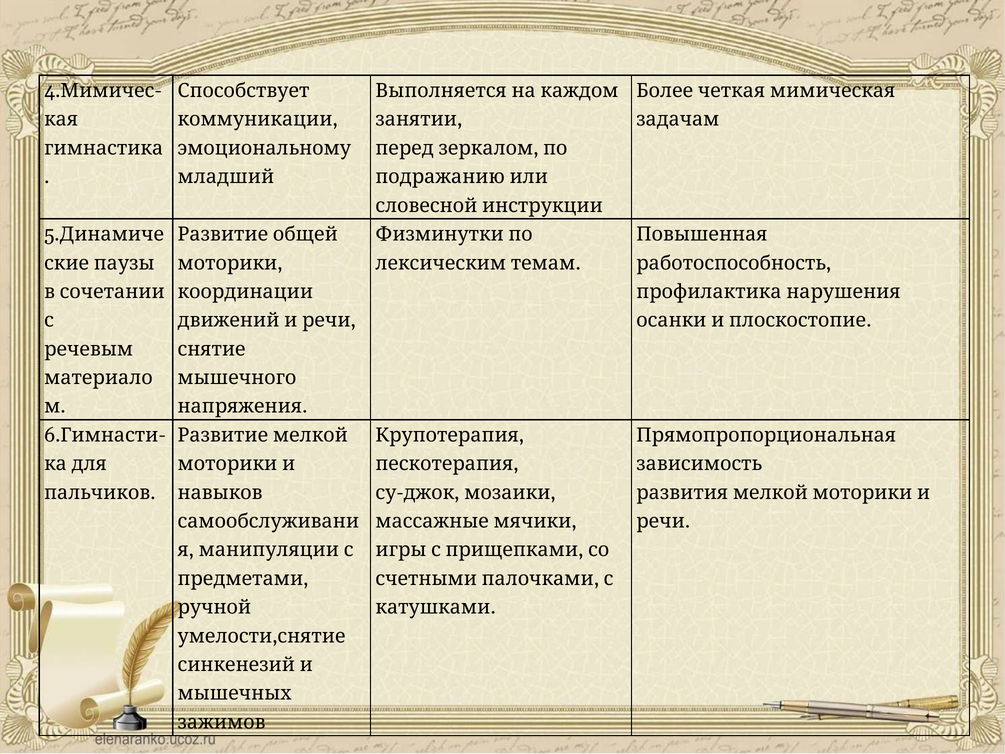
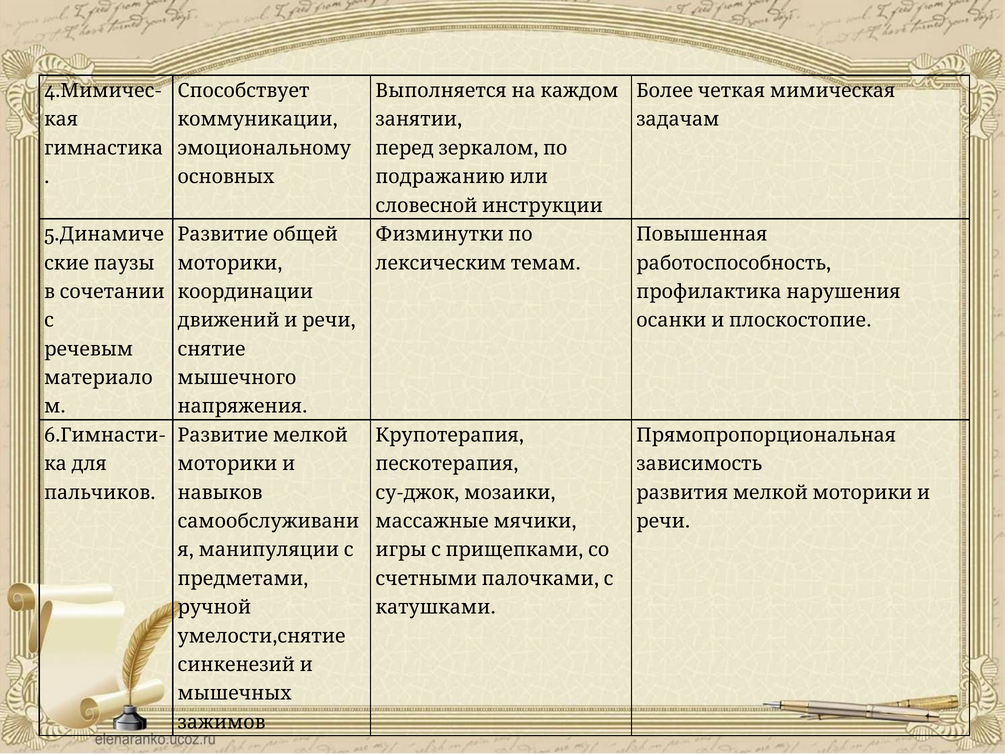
младший: младший -> основных
